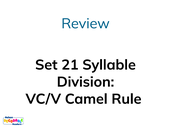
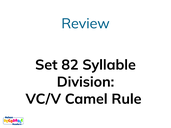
21: 21 -> 82
